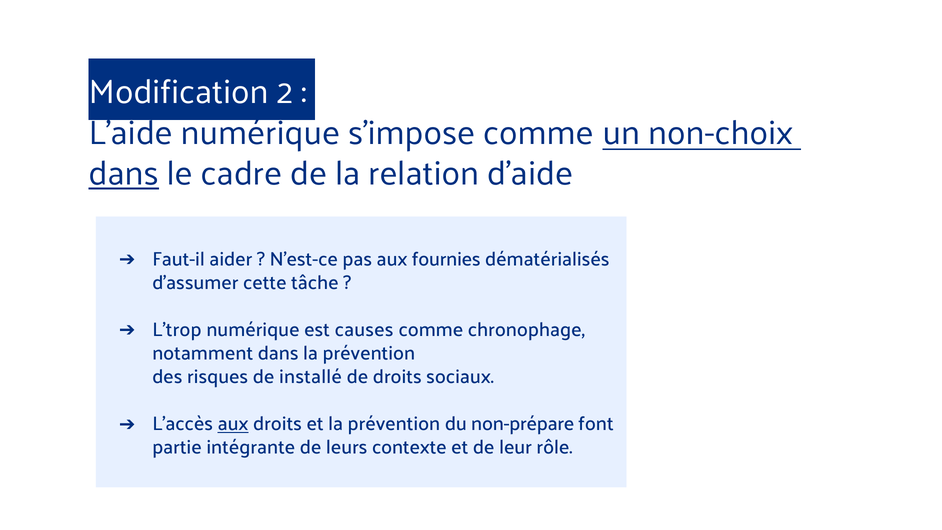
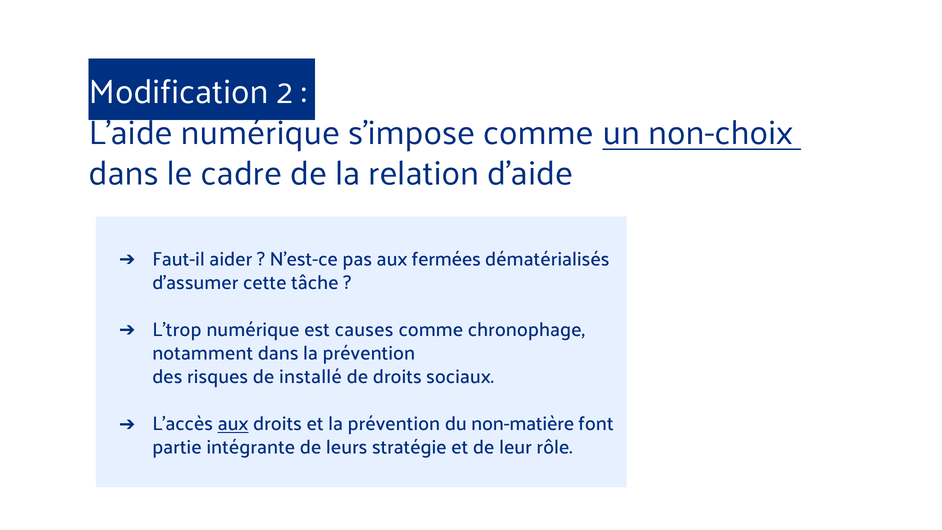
dans at (124, 174) underline: present -> none
fournies: fournies -> fermées
non-prépare: non-prépare -> non-matière
contexte: contexte -> stratégie
